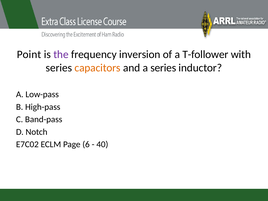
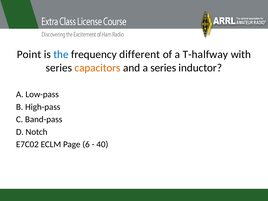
the colour: purple -> blue
inversion: inversion -> different
T-follower: T-follower -> T-halfway
